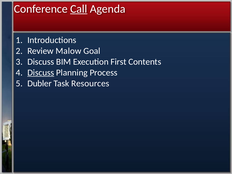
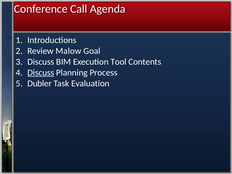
Call underline: present -> none
First: First -> Tool
Resources: Resources -> Evaluation
